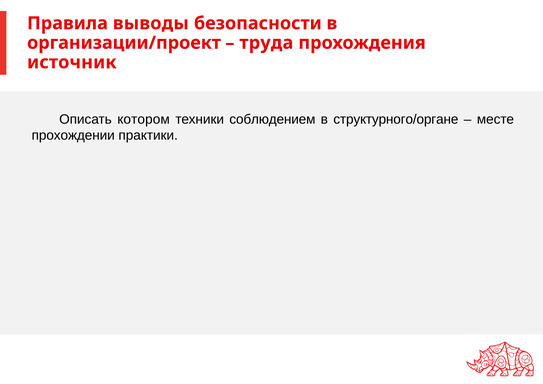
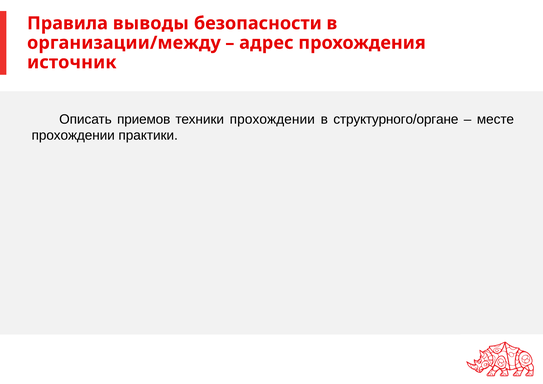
организации/проект: организации/проект -> организации/между
труда: труда -> адрес
котором: котором -> приемов
техники соблюдением: соблюдением -> прохождении
